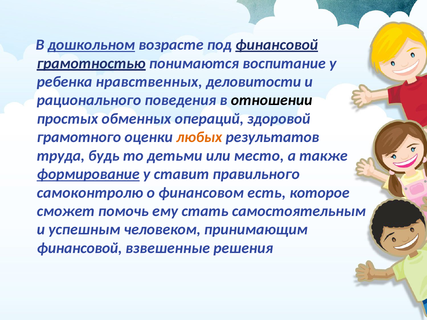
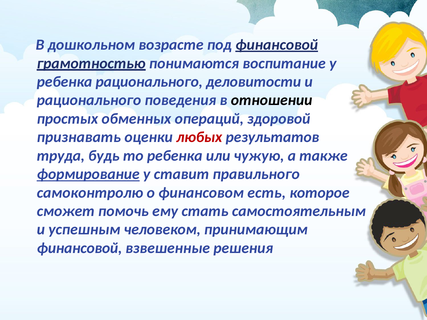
дошкольном underline: present -> none
ребенка нравственных: нравственных -> рационального
грамотного: грамотного -> признавать
любых colour: orange -> red
то детьми: детьми -> ребенка
место: место -> чужую
